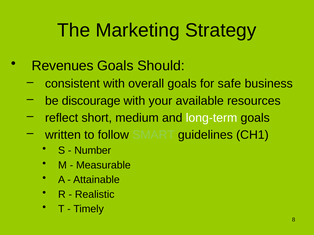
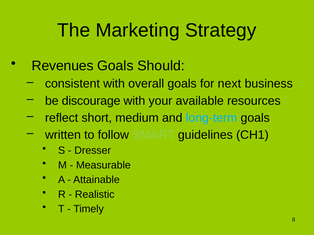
safe: safe -> next
long-term colour: white -> light blue
Number: Number -> Dresser
